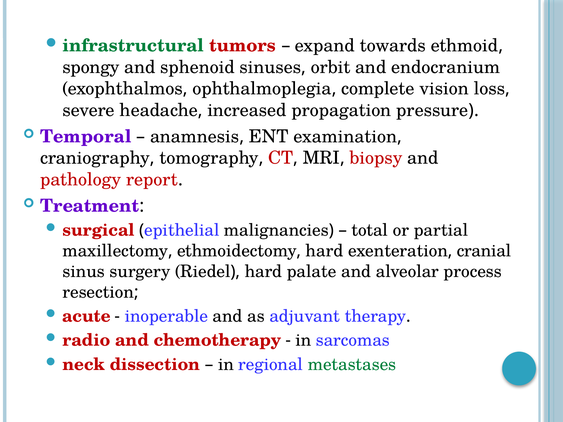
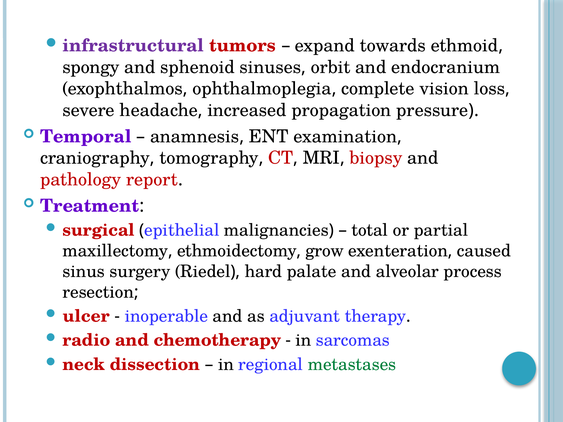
infrastructural colour: green -> purple
ethmoidectomy hard: hard -> grow
cranial: cranial -> caused
acute: acute -> ulcer
